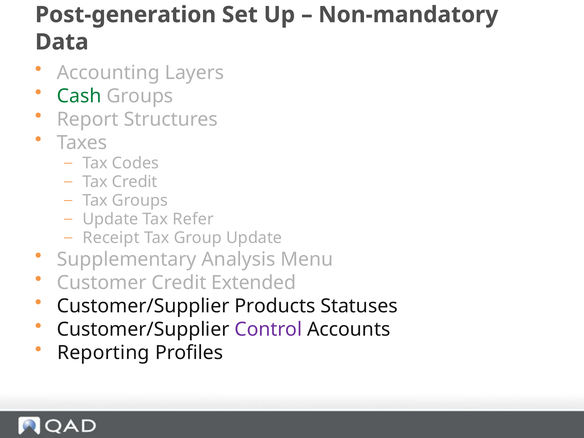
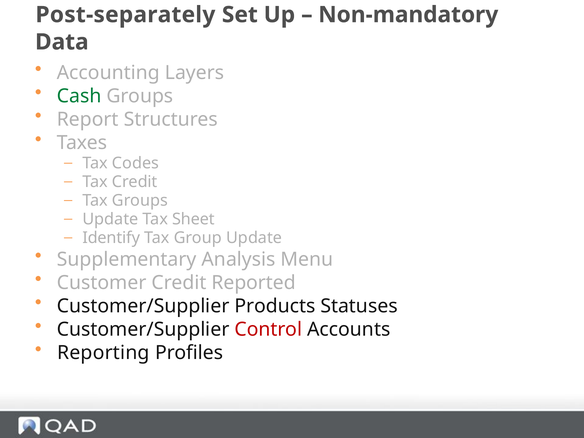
Post-generation: Post-generation -> Post-separately
Refer: Refer -> Sheet
Receipt: Receipt -> Identify
Extended: Extended -> Reported
Control colour: purple -> red
